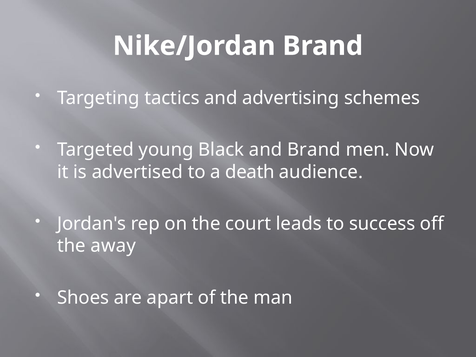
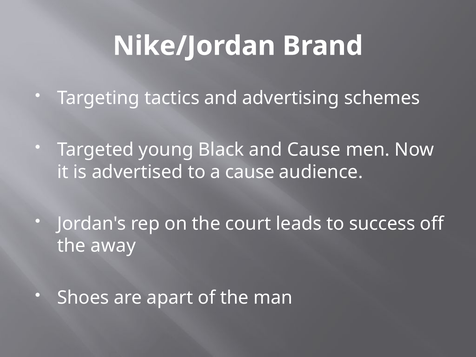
and Brand: Brand -> Cause
a death: death -> cause
